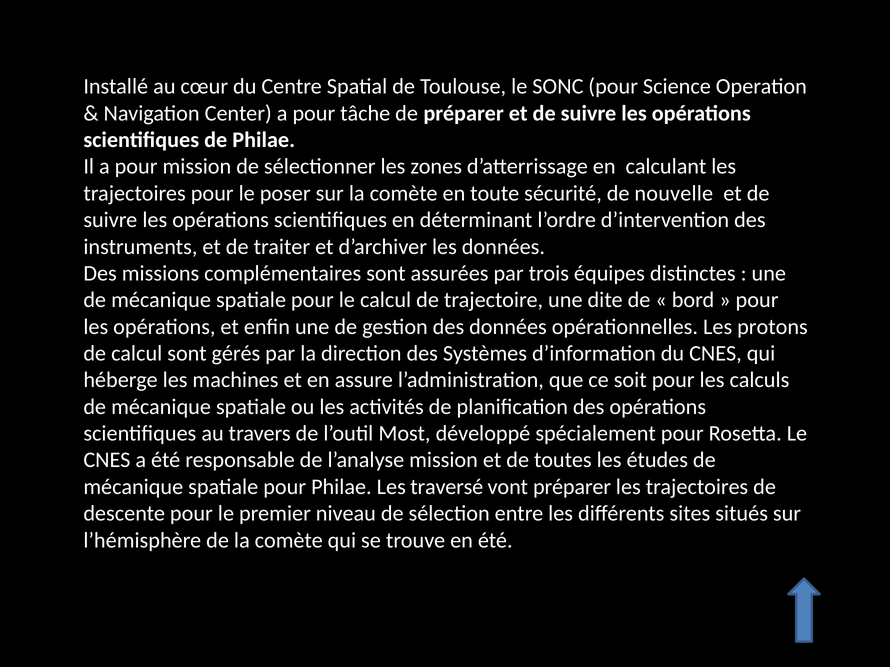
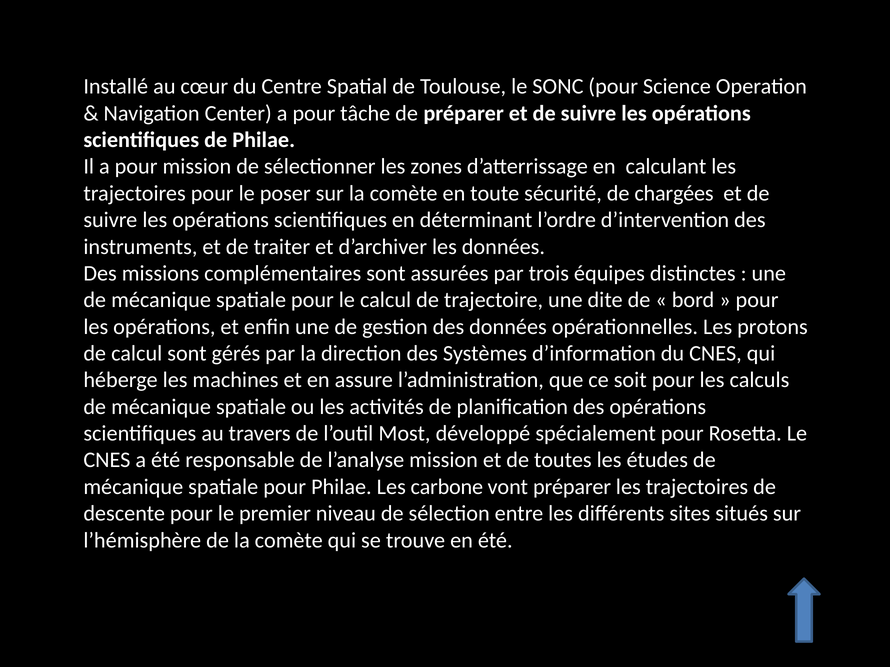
nouvelle: nouvelle -> chargées
traversé: traversé -> carbone
